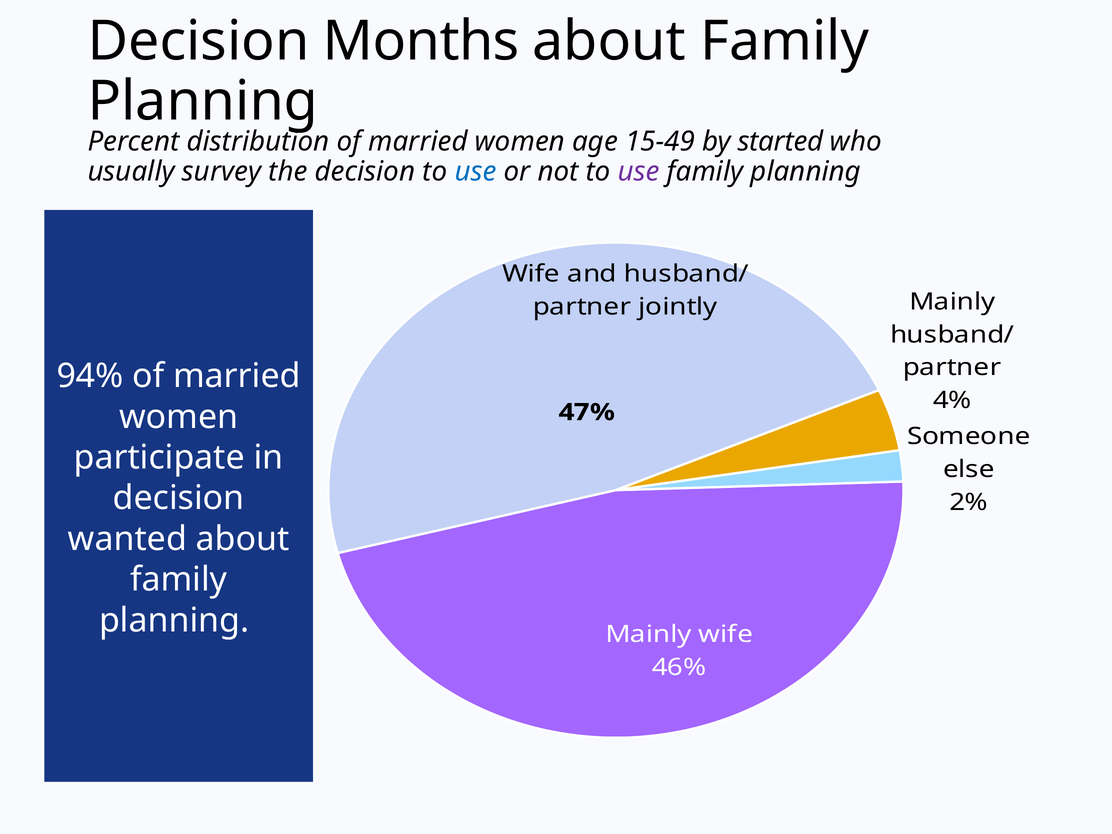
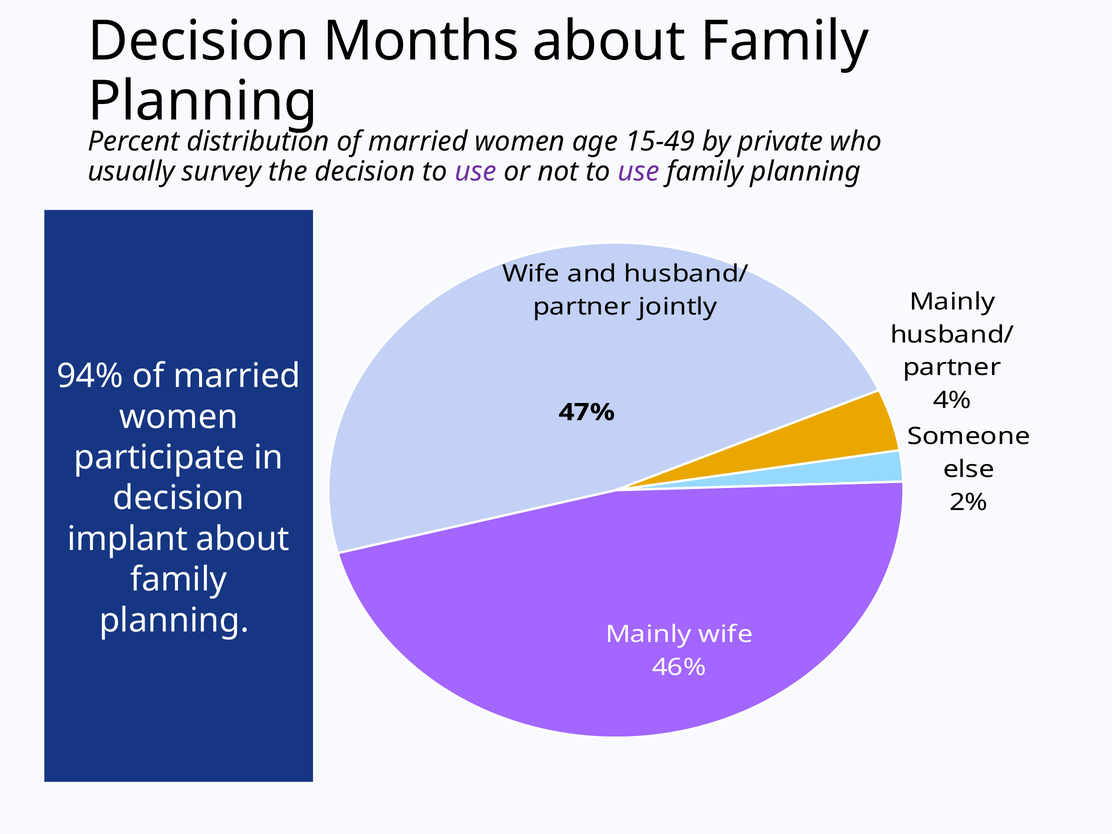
started: started -> private
use at (476, 172) colour: blue -> purple
wanted: wanted -> implant
